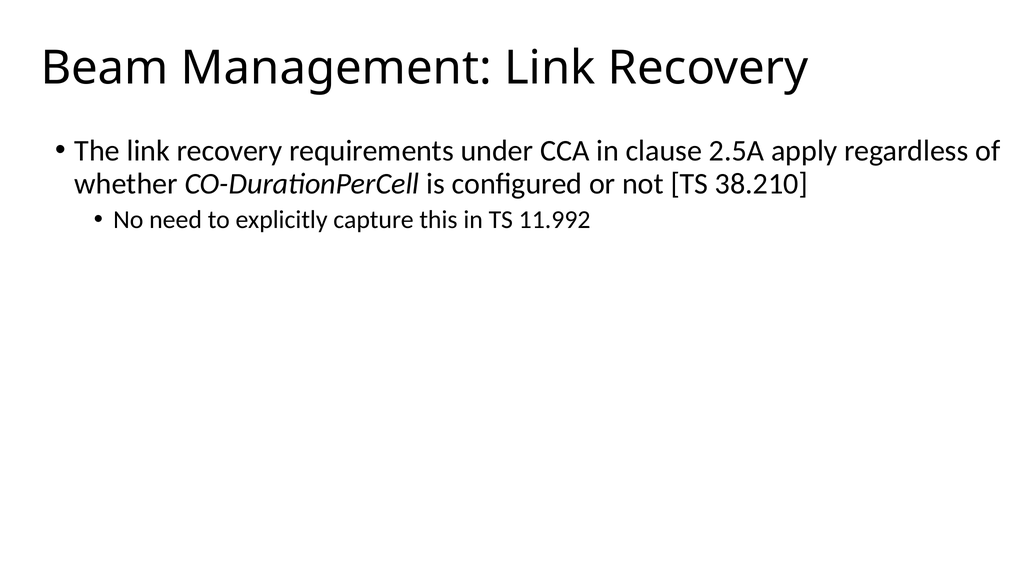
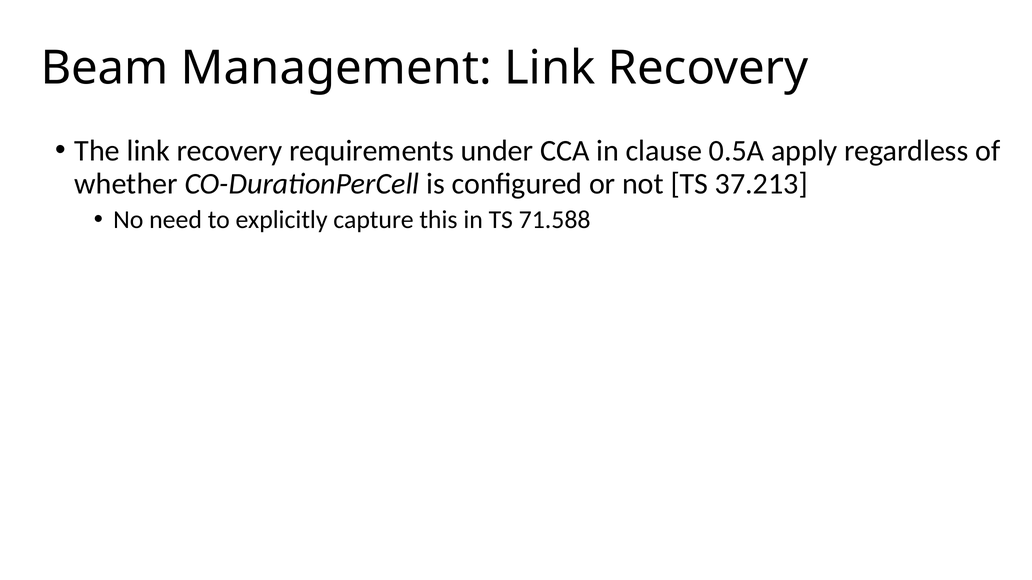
2.5A: 2.5A -> 0.5A
38.210: 38.210 -> 37.213
11.992: 11.992 -> 71.588
